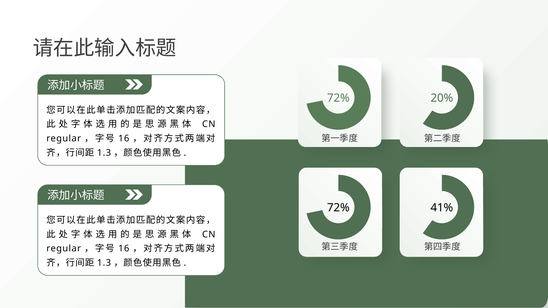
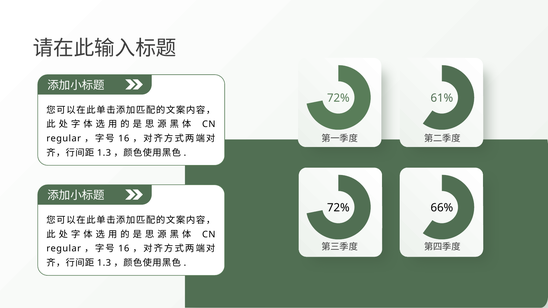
20%: 20% -> 61%
41%: 41% -> 66%
